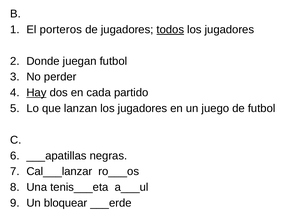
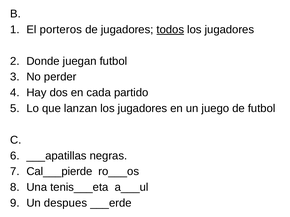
Hay underline: present -> none
Cal___lanzar: Cal___lanzar -> Cal___pierde
bloquear: bloquear -> despues
